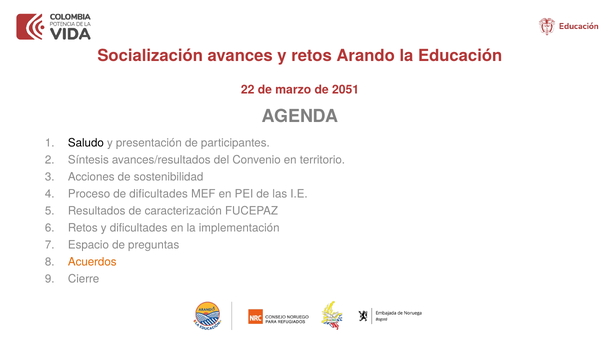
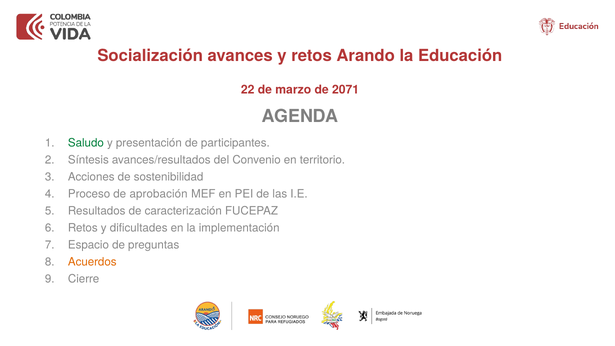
2051: 2051 -> 2071
Saludo colour: black -> green
de dificultades: dificultades -> aprobación
